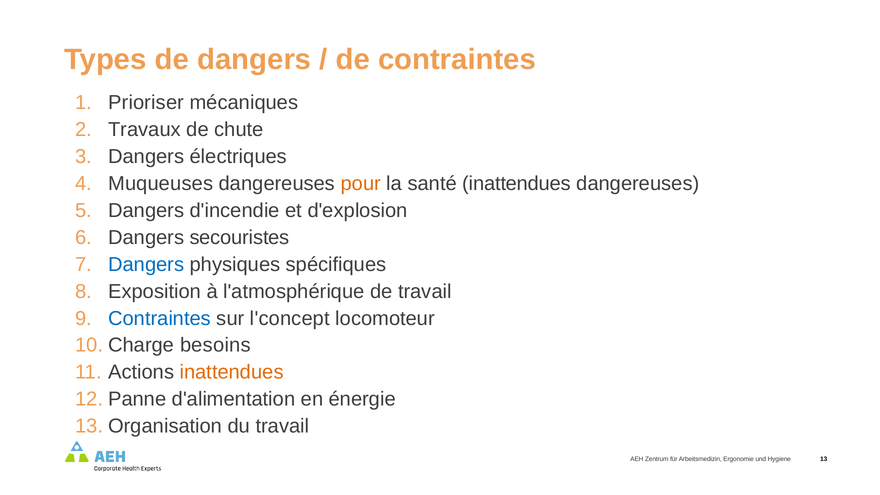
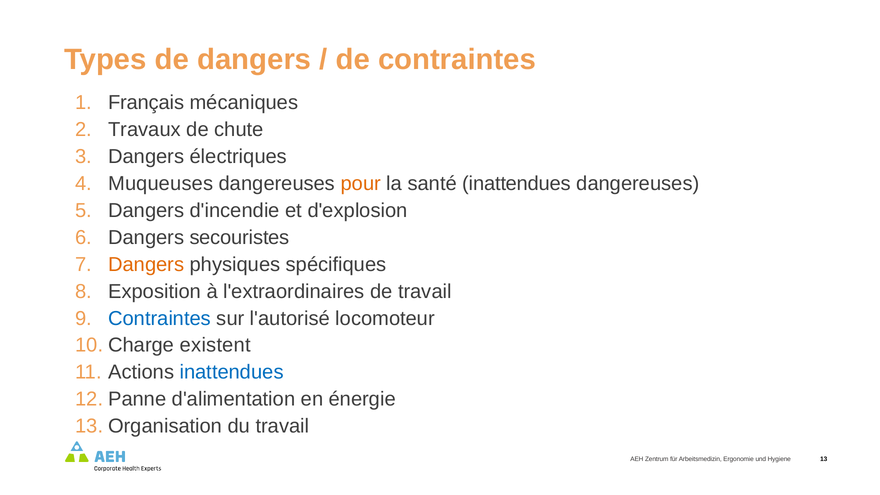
Prioriser: Prioriser -> Français
Dangers at (146, 264) colour: blue -> orange
l'atmosphérique: l'atmosphérique -> l'extraordinaires
l'concept: l'concept -> l'autorisé
besoins: besoins -> existent
inattendues at (232, 372) colour: orange -> blue
